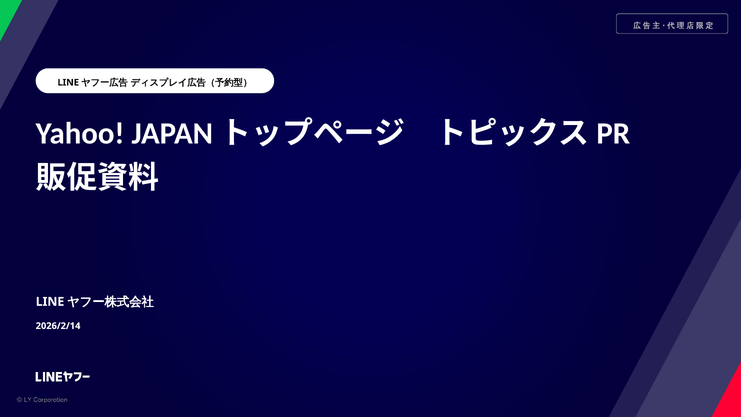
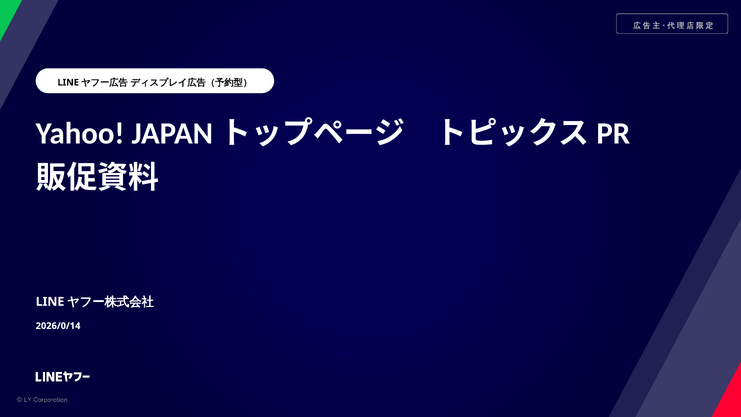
2026/2/14: 2026/2/14 -> 2026/0/14
